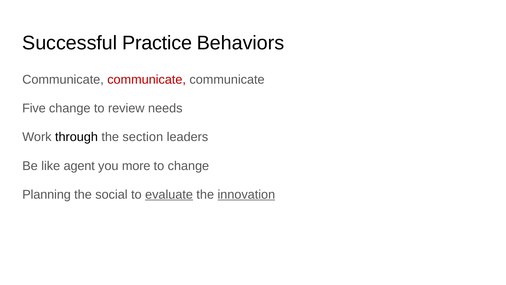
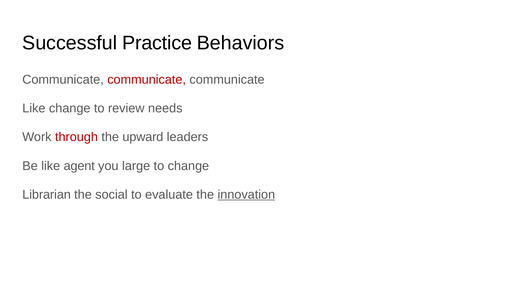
Five at (34, 108): Five -> Like
through colour: black -> red
section: section -> upward
more: more -> large
Planning: Planning -> Librarian
evaluate underline: present -> none
